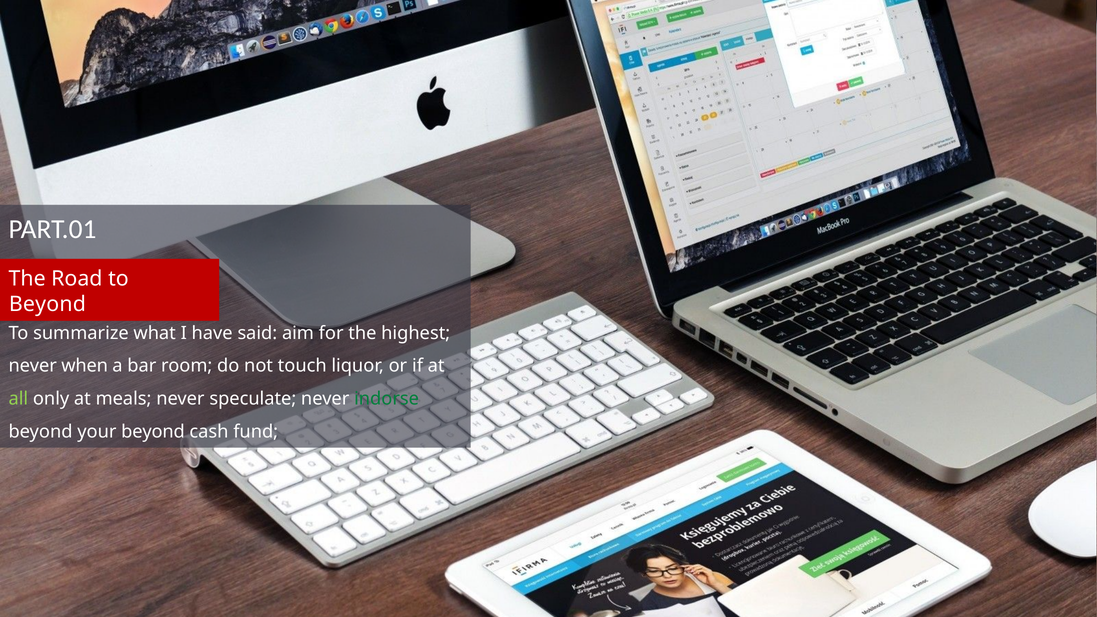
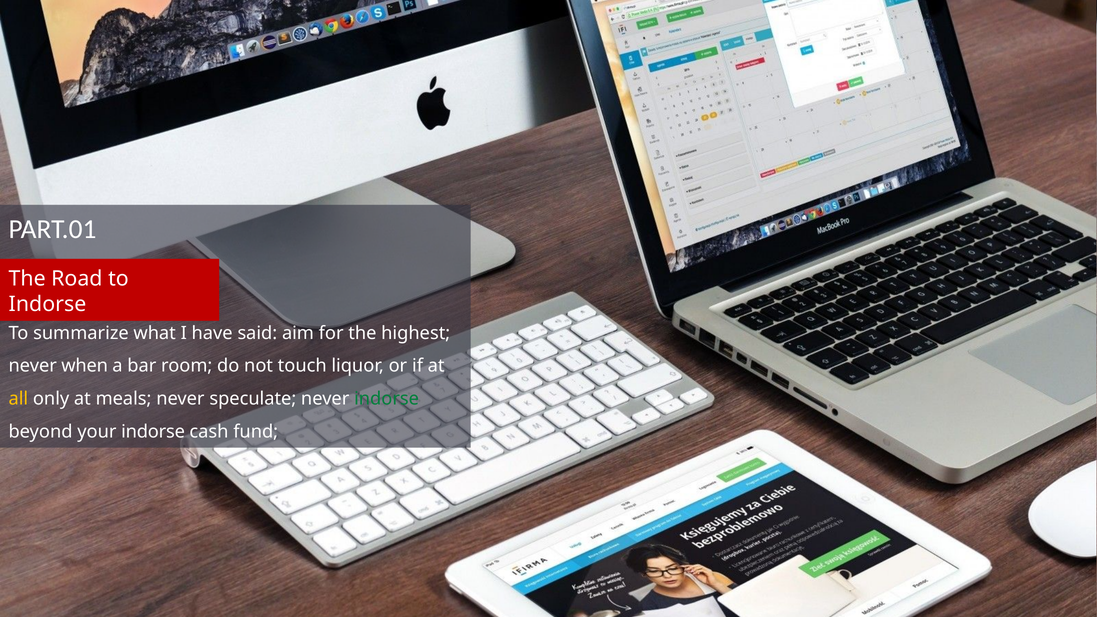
Beyond at (47, 304): Beyond -> Indorse
all colour: light green -> yellow
your beyond: beyond -> indorse
